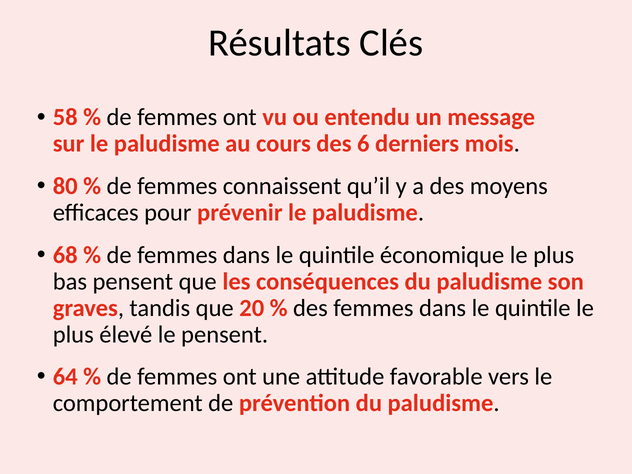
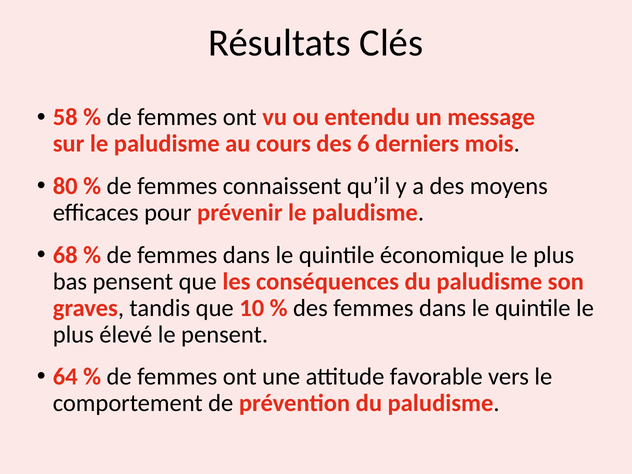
20: 20 -> 10
